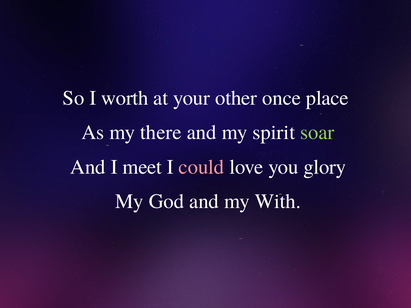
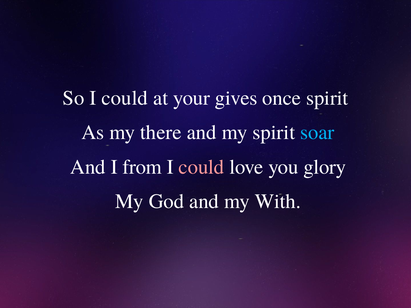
So I worth: worth -> could
other: other -> gives
once place: place -> spirit
soar colour: light green -> light blue
meet: meet -> from
